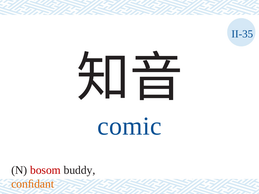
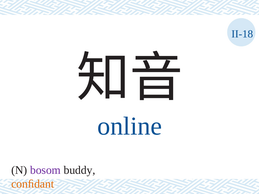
II-35: II-35 -> II-18
comic: comic -> online
bosom colour: red -> purple
